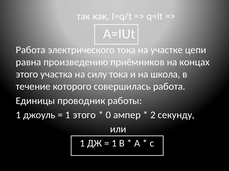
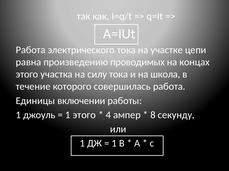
приёмников: приёмников -> проводимых
проводник: проводник -> включении
0: 0 -> 4
2: 2 -> 8
